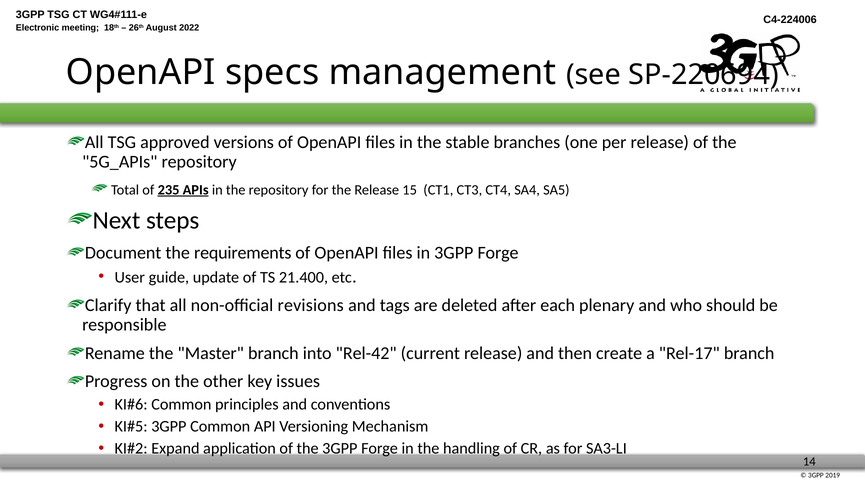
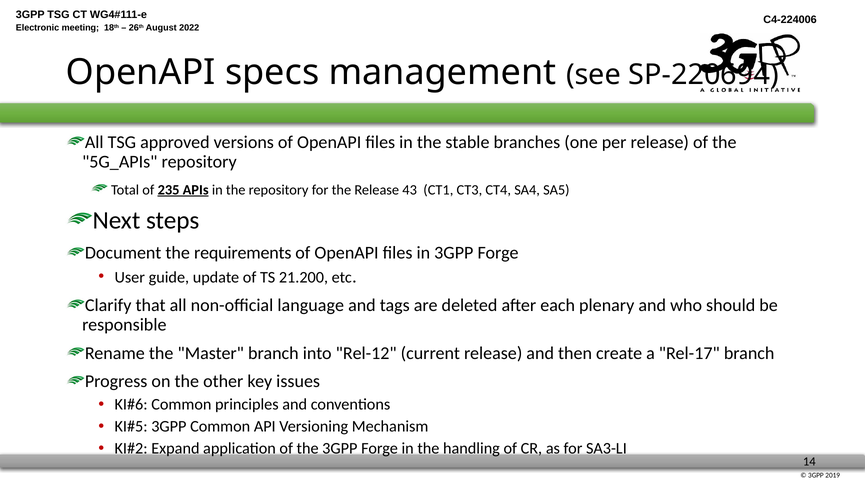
15: 15 -> 43
21.400: 21.400 -> 21.200
revisions: revisions -> language
Rel-42: Rel-42 -> Rel-12
